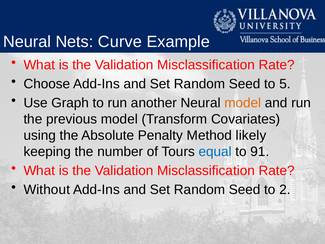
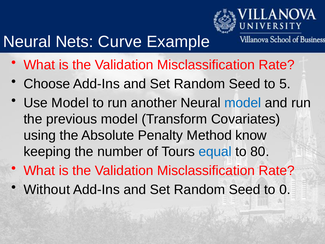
Use Graph: Graph -> Model
model at (243, 103) colour: orange -> blue
likely: likely -> know
91: 91 -> 80
2: 2 -> 0
